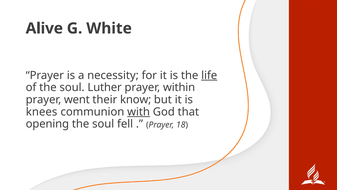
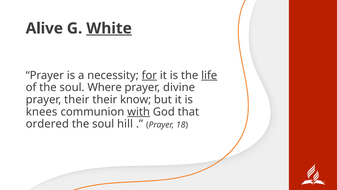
White underline: none -> present
for underline: none -> present
Luther: Luther -> Where
within: within -> divine
prayer went: went -> their
opening: opening -> ordered
fell: fell -> hill
